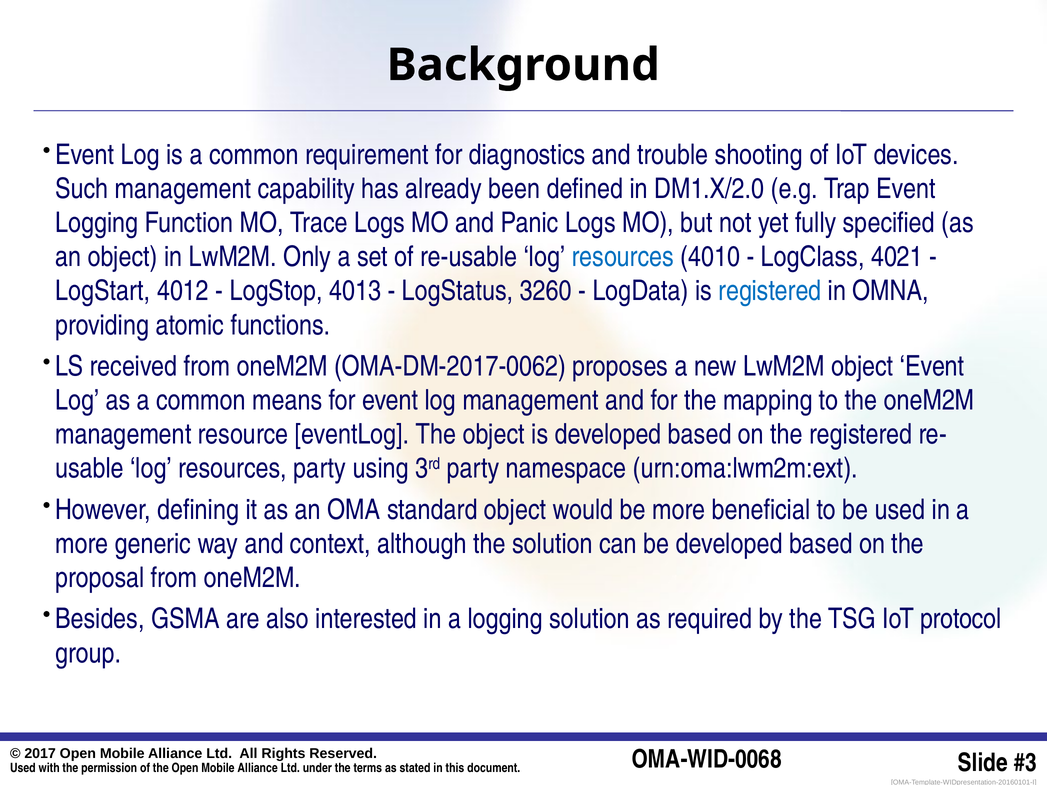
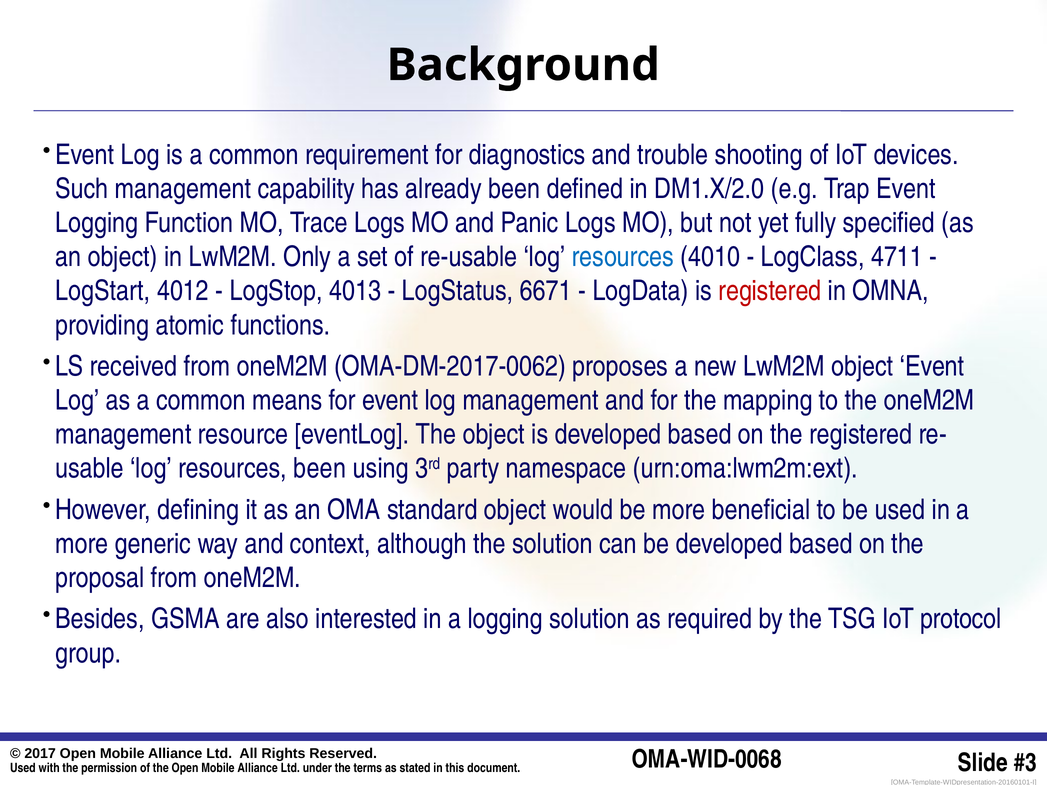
4021: 4021 -> 4711
3260: 3260 -> 6671
registered at (770, 291) colour: blue -> red
resources party: party -> been
